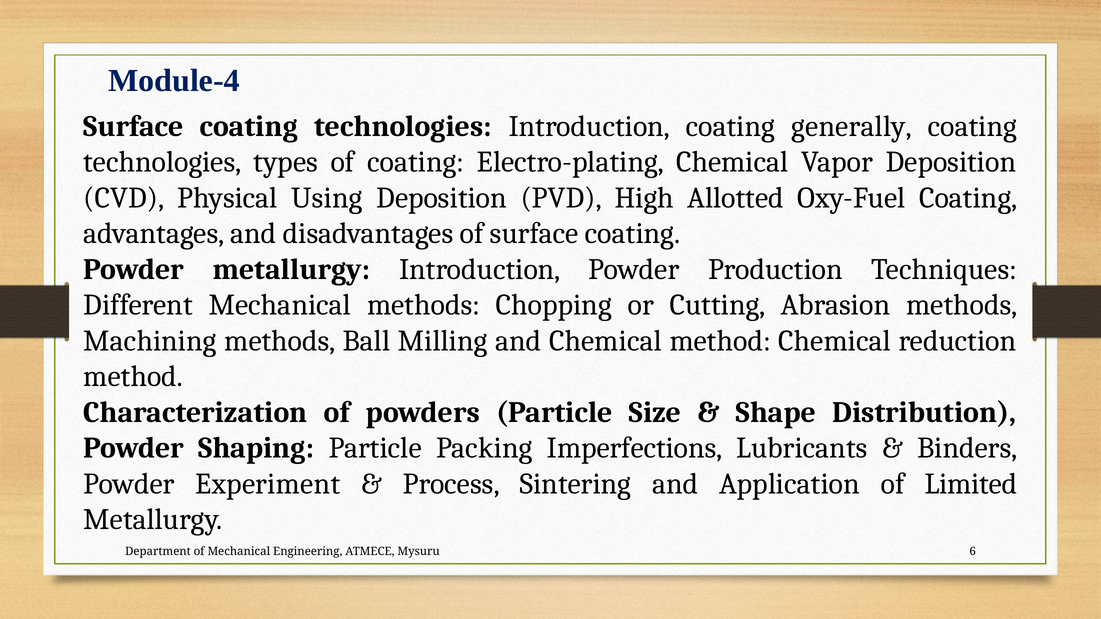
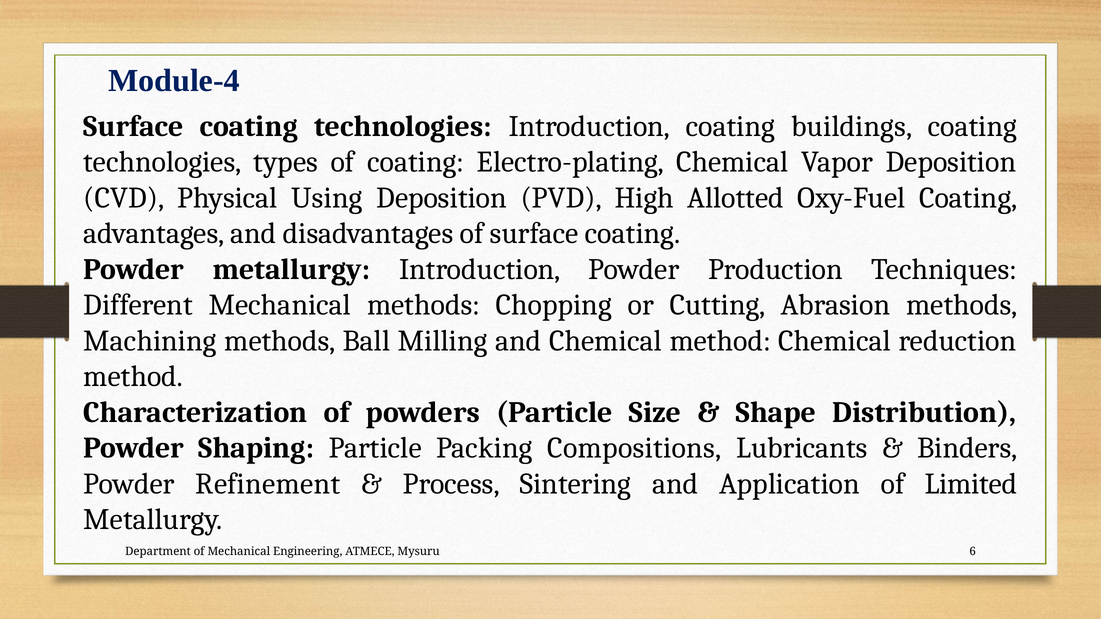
generally: generally -> buildings
Imperfections: Imperfections -> Compositions
Experiment: Experiment -> Refinement
